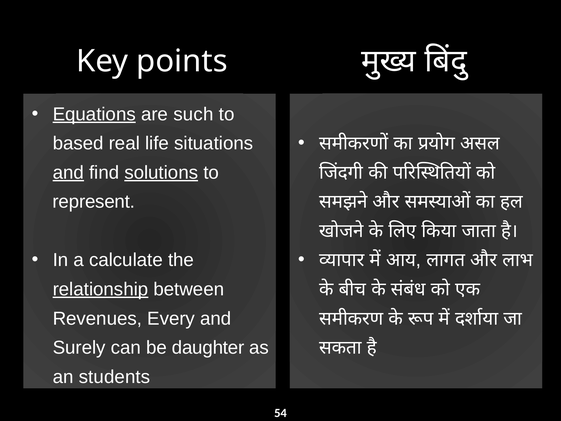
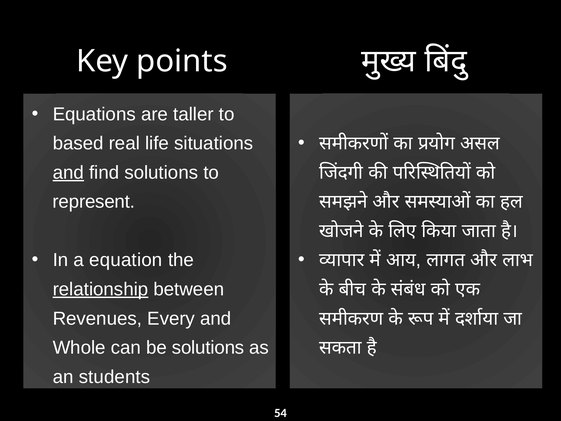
Equations underline: present -> none
such: such -> taller
solutions at (161, 173) underline: present -> none
calculate: calculate -> equation
Surely: Surely -> Whole
be daughter: daughter -> solutions
